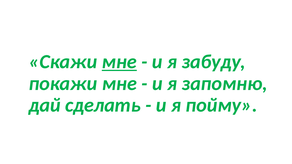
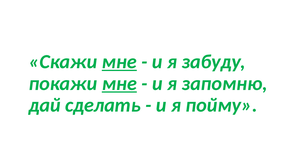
мне at (119, 84) underline: none -> present
